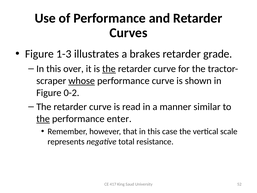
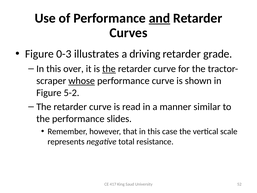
and underline: none -> present
1-3: 1-3 -> 0-3
brakes: brakes -> driving
0-2: 0-2 -> 5-2
the at (43, 119) underline: present -> none
enter: enter -> slides
